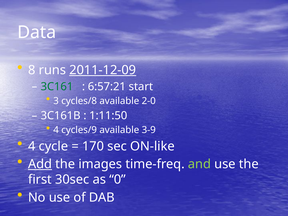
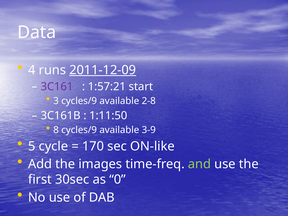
8: 8 -> 4
3C161 colour: green -> purple
6:57:21: 6:57:21 -> 1:57:21
3 cycles/8: cycles/8 -> cycles/9
2-0: 2-0 -> 2-8
4 at (56, 130): 4 -> 8
4 at (32, 146): 4 -> 5
Add underline: present -> none
